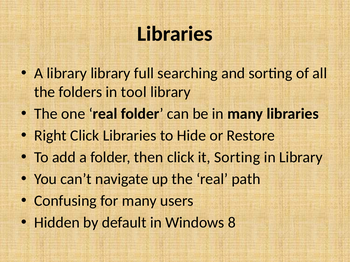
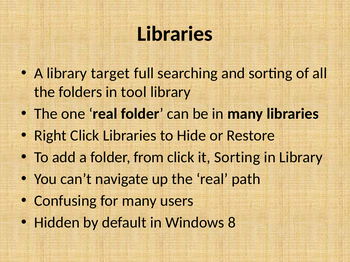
library library: library -> target
then: then -> from
